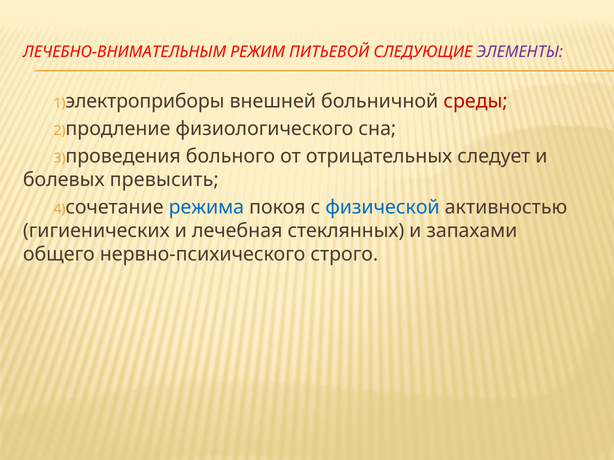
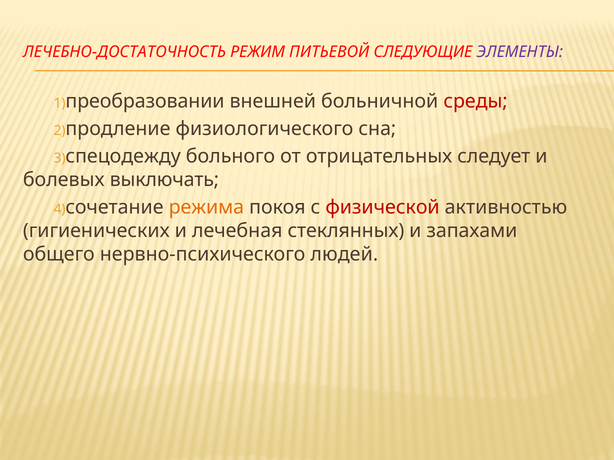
ЛЕЧЕБНО-ВНИМАТЕЛЬНЫМ: ЛЕЧЕБНО-ВНИМАТЕЛЬНЫМ -> ЛЕЧЕБНО-ДОСТАТОЧНОСТЬ
электроприборы: электроприборы -> преобразовании
проведения: проведения -> спецодежду
превысить: превысить -> выключать
режима colour: blue -> orange
физической colour: blue -> red
строго: строго -> людей
